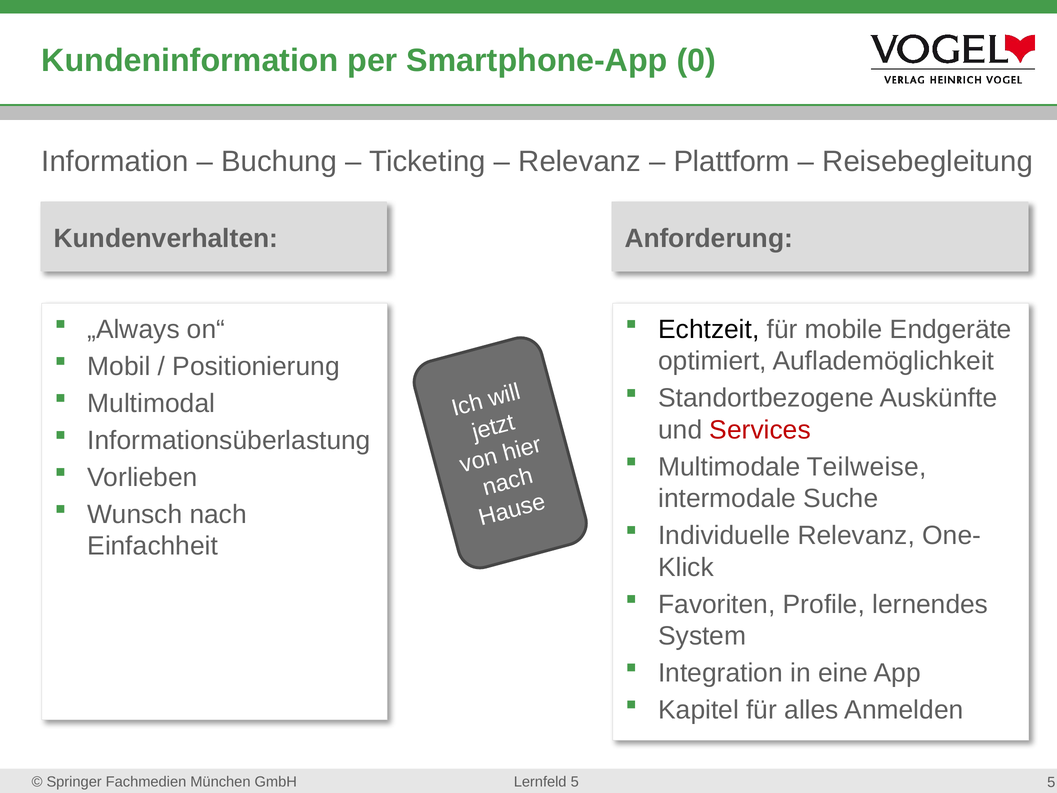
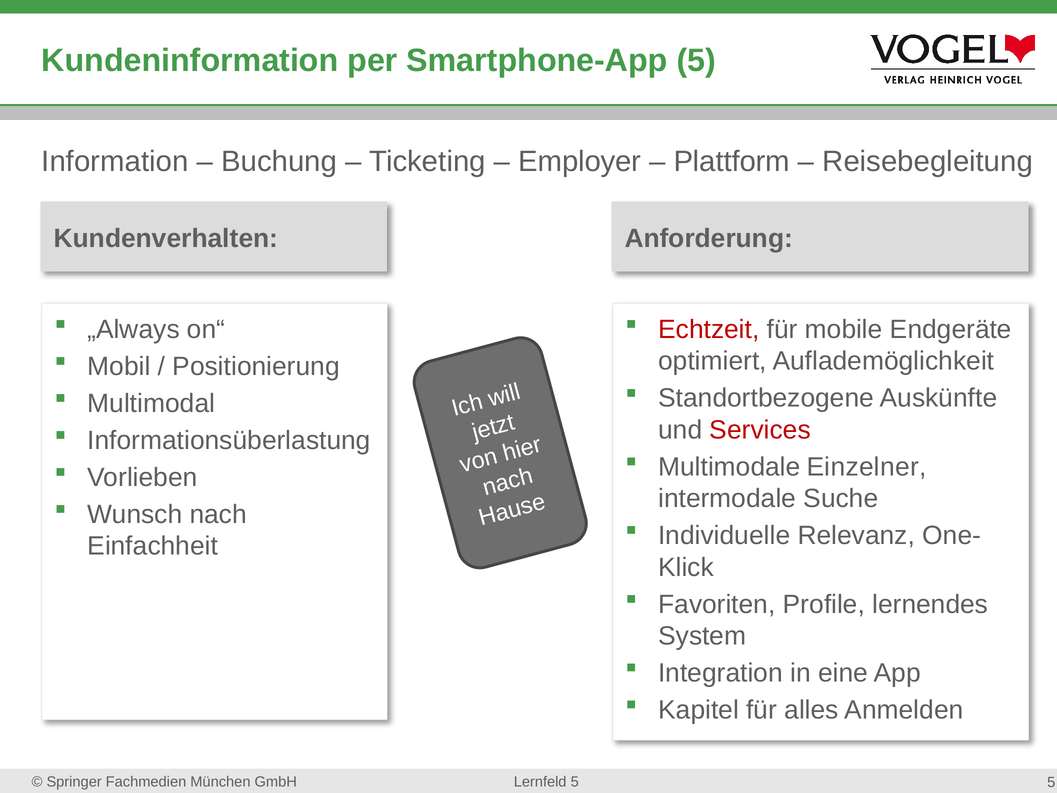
Smartphone-App 0: 0 -> 5
Relevanz at (580, 162): Relevanz -> Employer
Echtzeit colour: black -> red
Teilweise: Teilweise -> Einzelner
